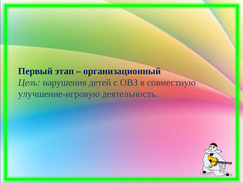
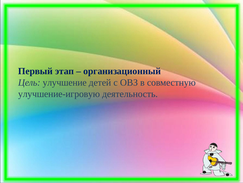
нарушения: нарушения -> улучшение
